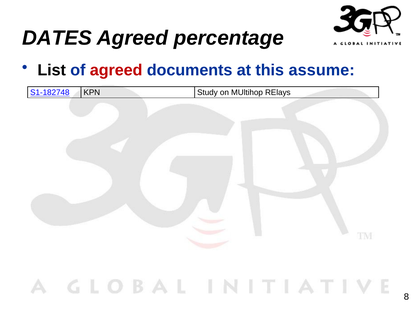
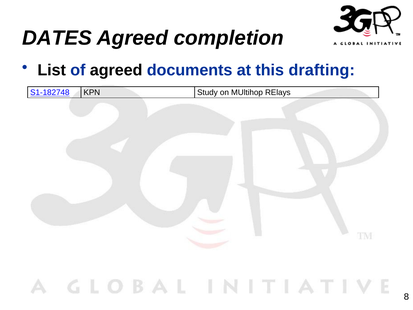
percentage: percentage -> completion
agreed at (116, 70) colour: red -> black
assume: assume -> drafting
